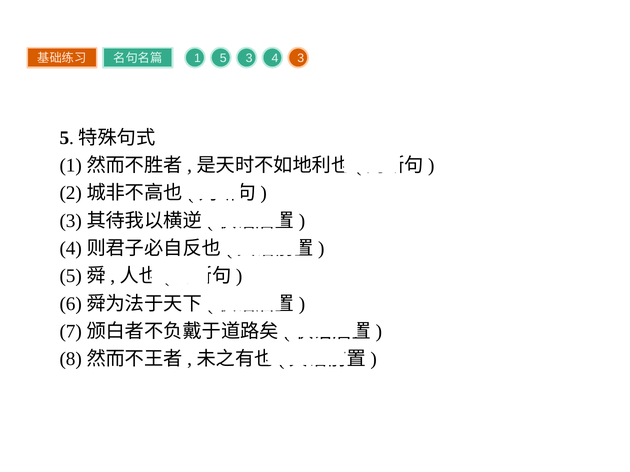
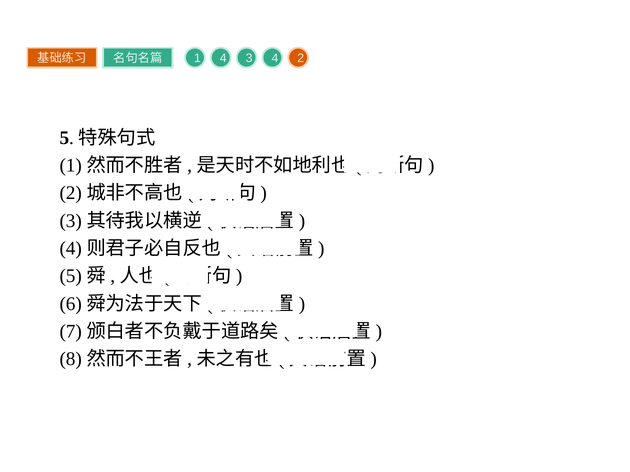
1 5: 5 -> 4
4 3: 3 -> 2
